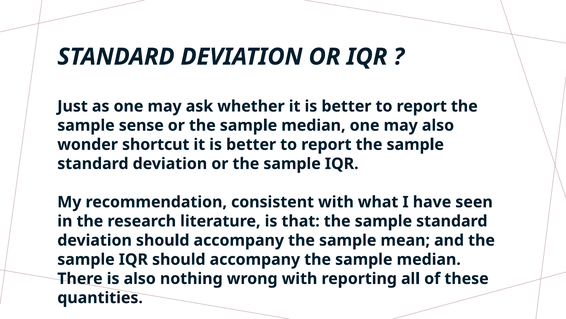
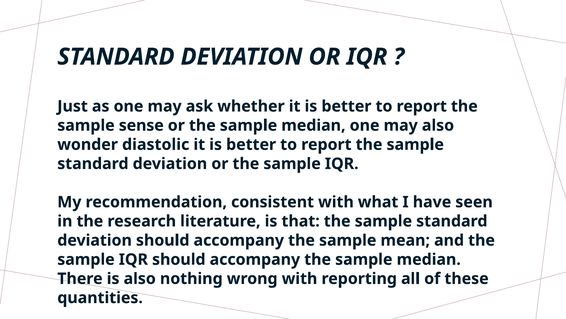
shortcut: shortcut -> diastolic
